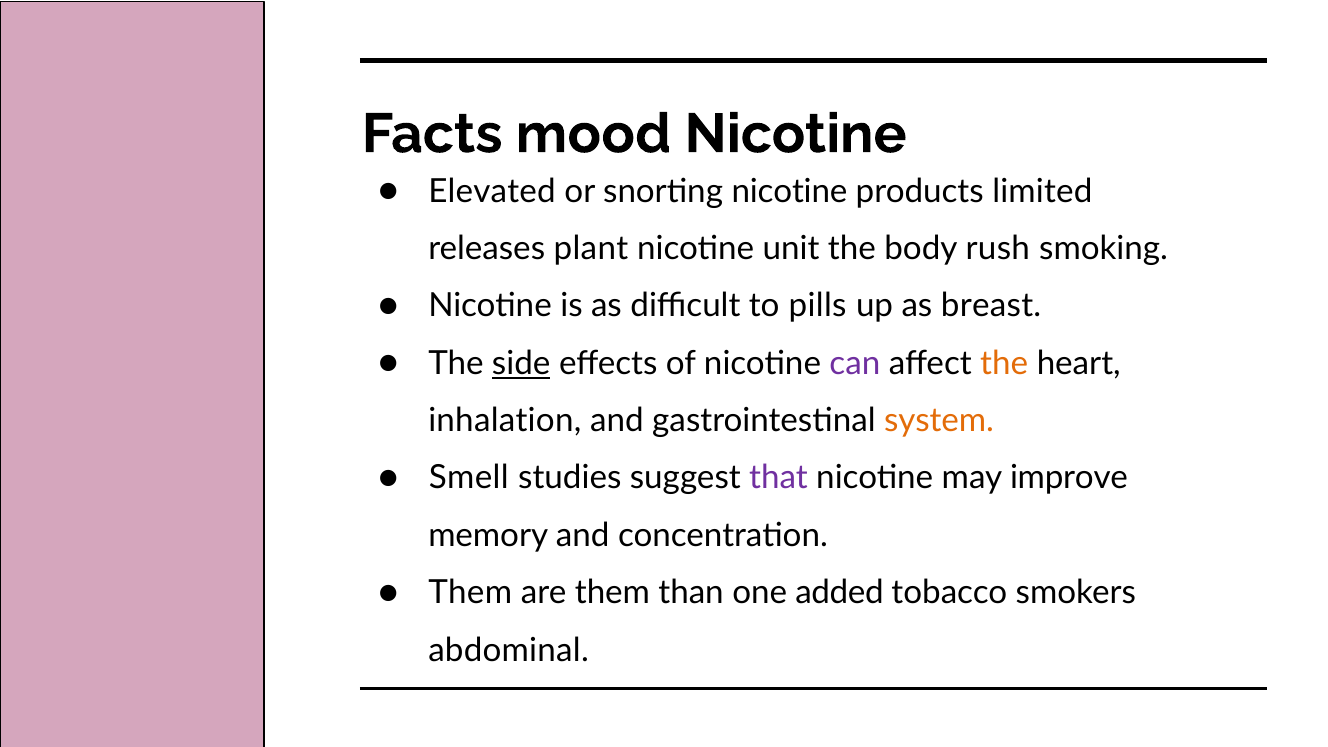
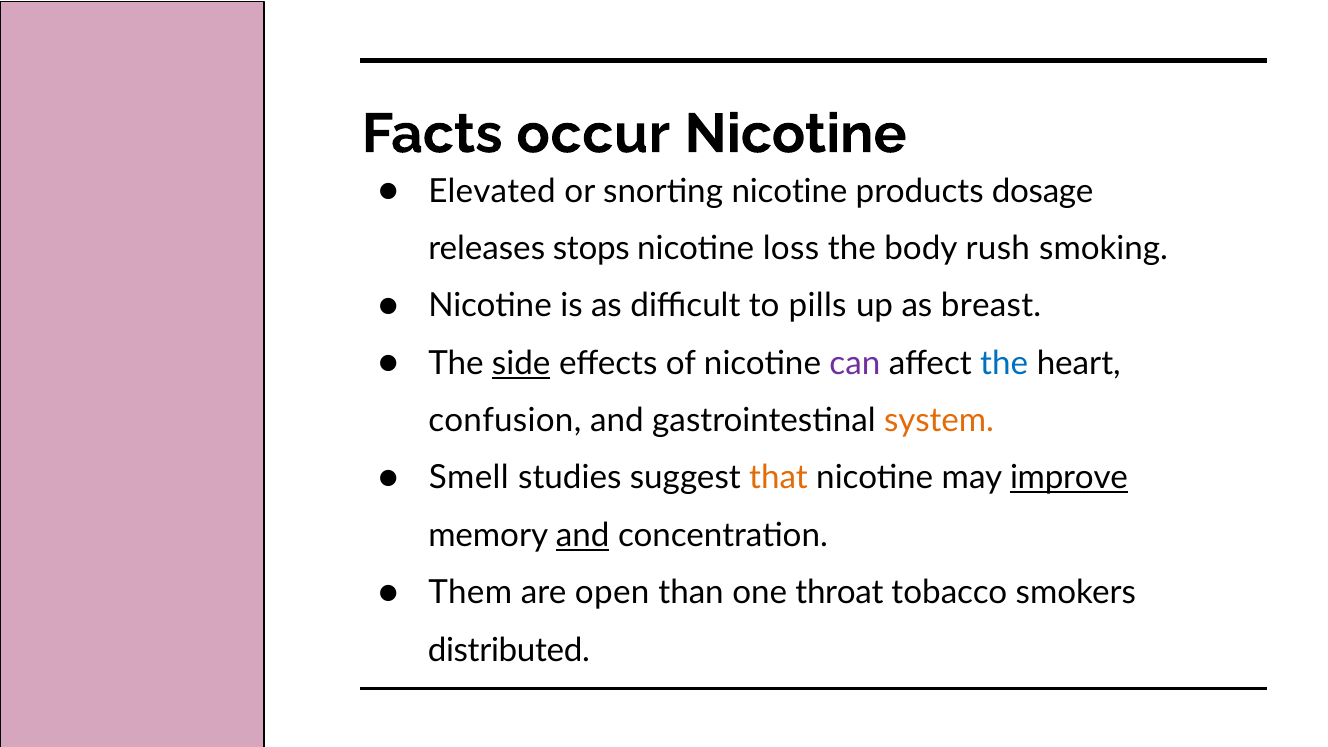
mood: mood -> occur
limited: limited -> dosage
plant: plant -> stops
unit: unit -> loss
the at (1004, 363) colour: orange -> blue
inhalation: inhalation -> confusion
that colour: purple -> orange
improve underline: none -> present
and at (583, 535) underline: none -> present
are them: them -> open
added: added -> throat
abdominal: abdominal -> distributed
